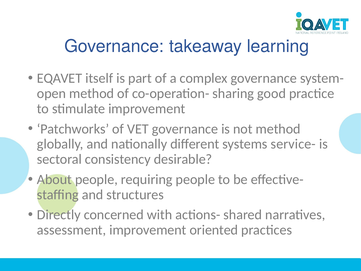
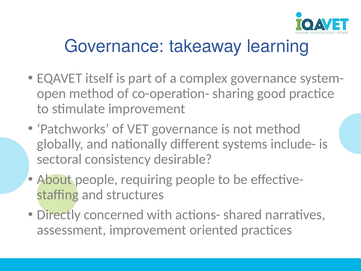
service-: service- -> include-
